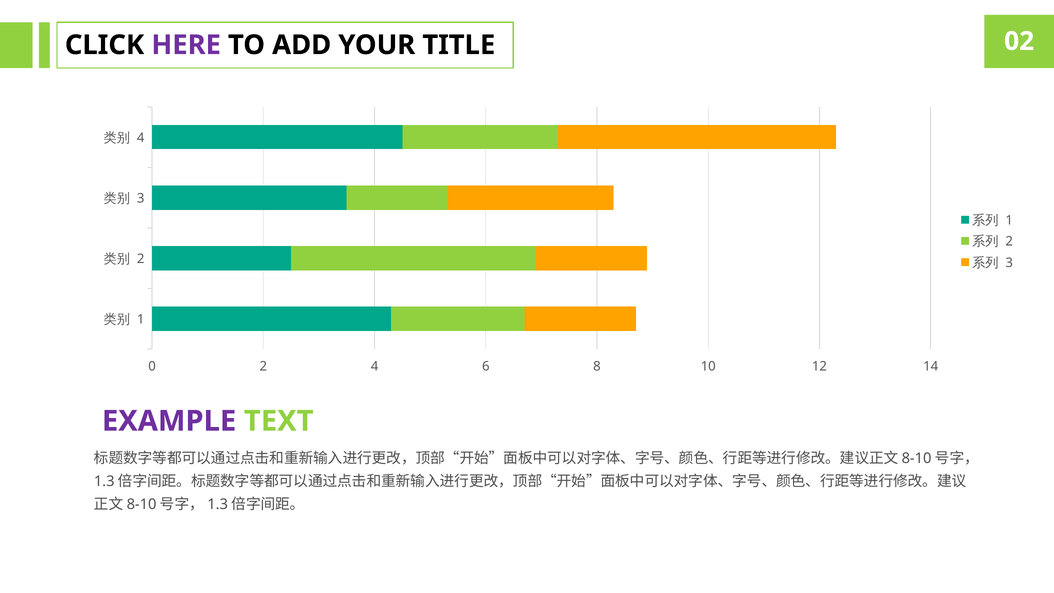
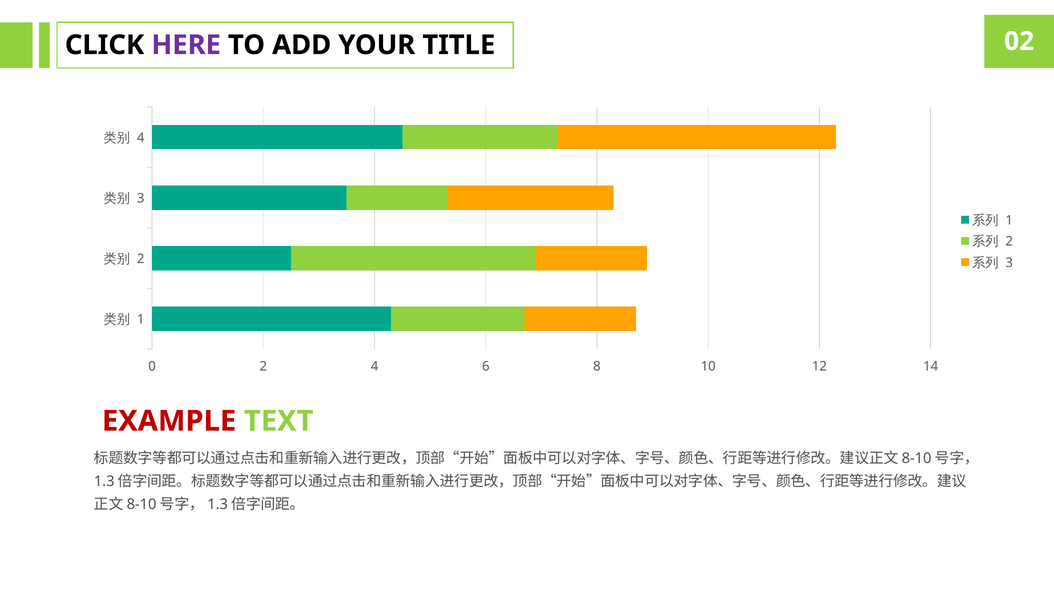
EXAMPLE colour: purple -> red
